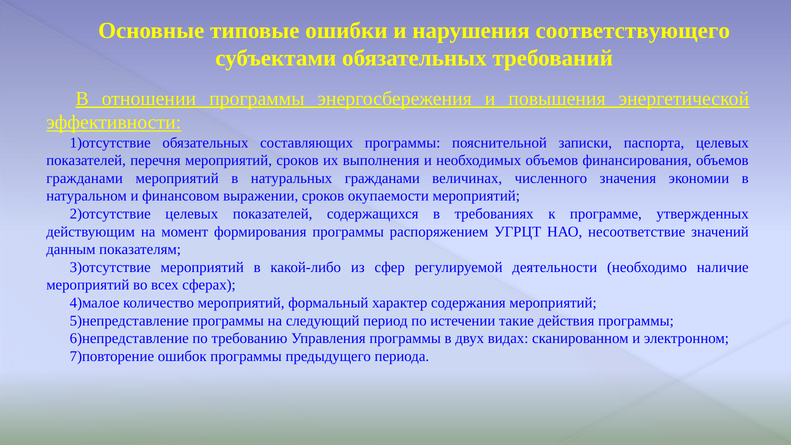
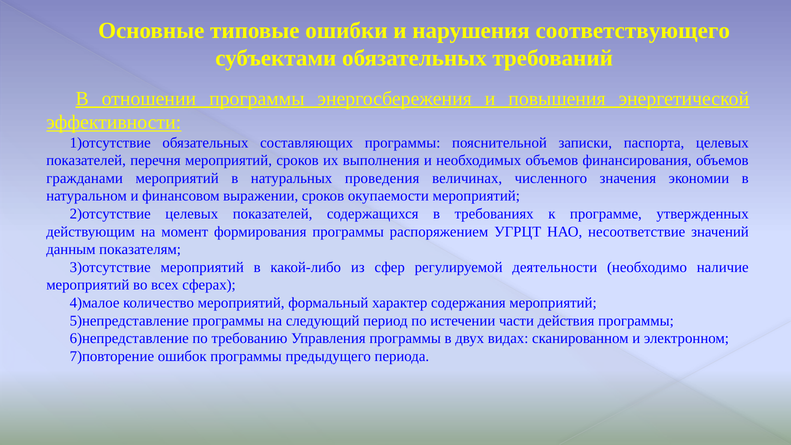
натуральных гражданами: гражданами -> проведения
такие: такие -> части
